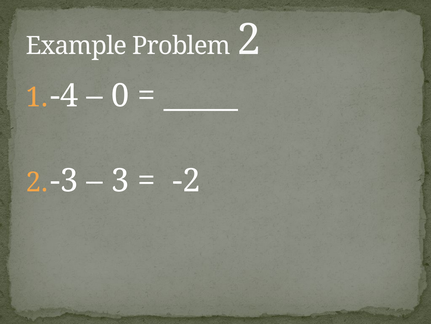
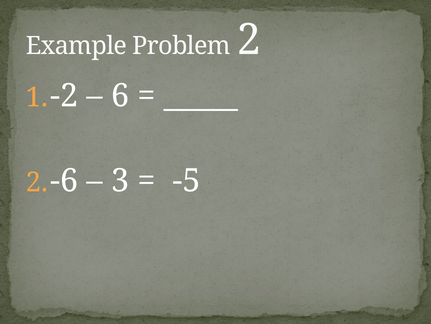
-4: -4 -> -2
0: 0 -> 6
-3: -3 -> -6
-2: -2 -> -5
